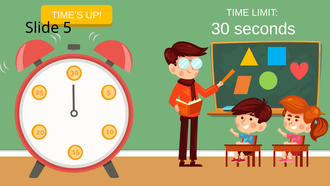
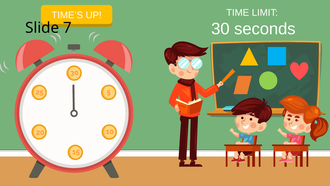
Slide 5: 5 -> 7
